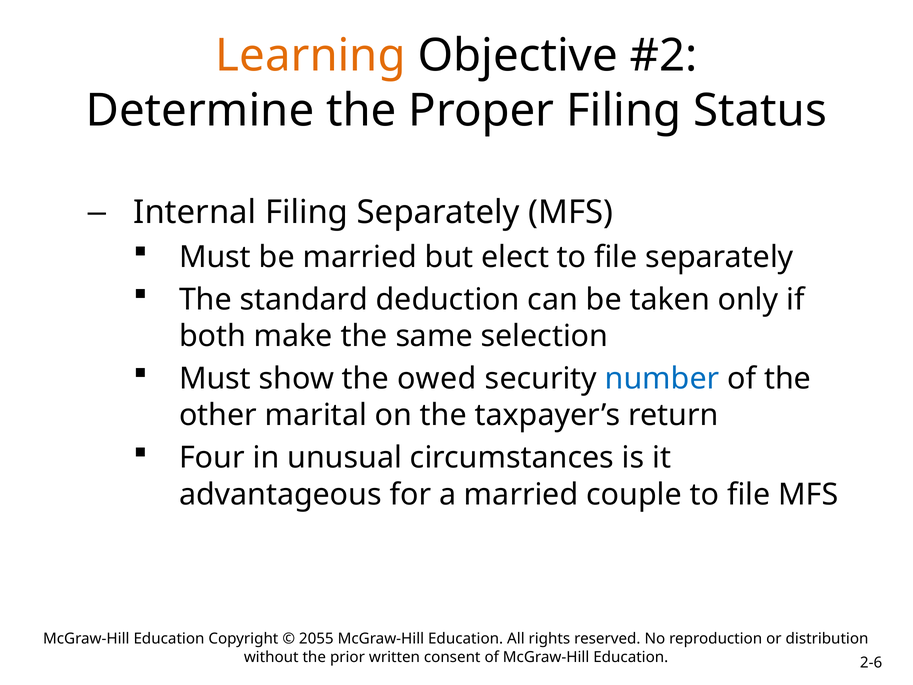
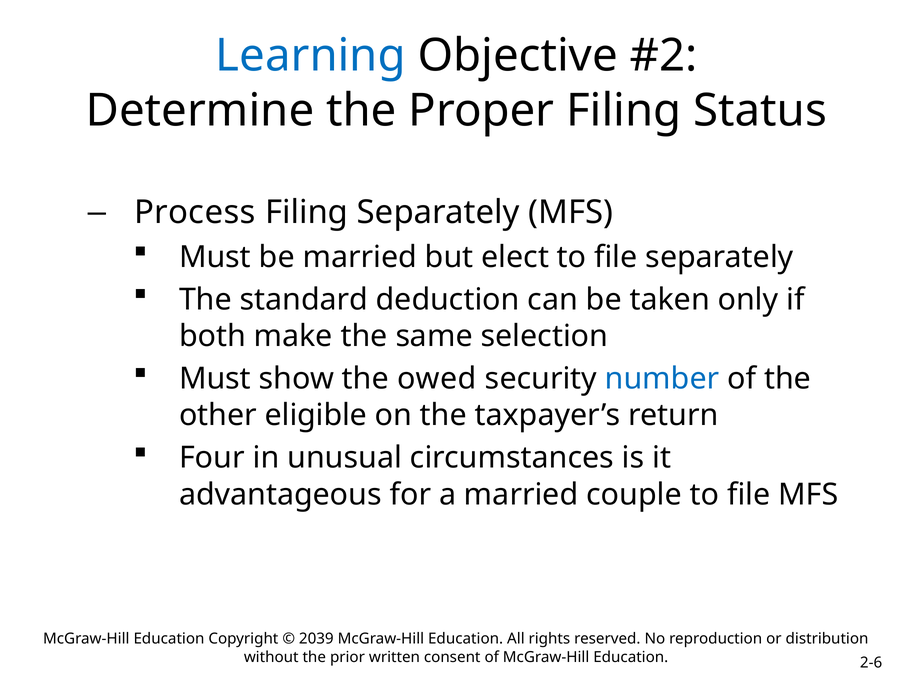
Learning colour: orange -> blue
Internal: Internal -> Process
marital: marital -> eligible
2055: 2055 -> 2039
